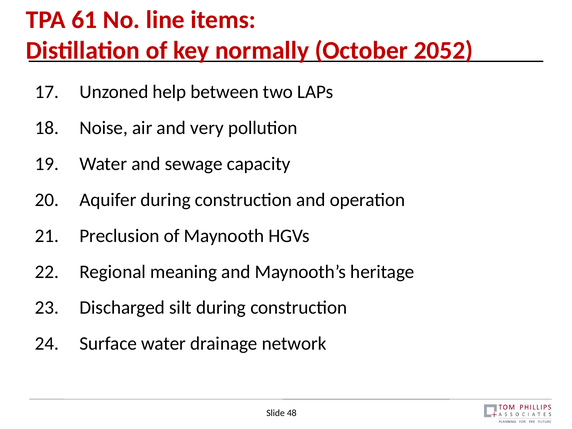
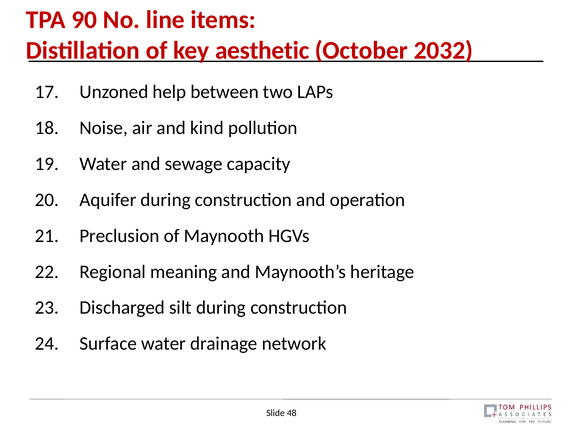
61: 61 -> 90
normally: normally -> aesthetic
2052: 2052 -> 2032
very: very -> kind
